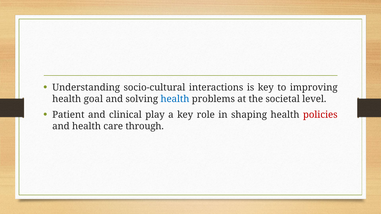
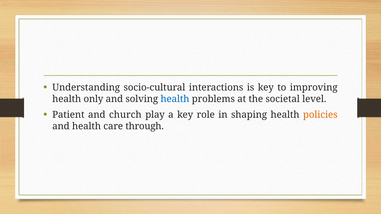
goal: goal -> only
clinical: clinical -> church
policies colour: red -> orange
